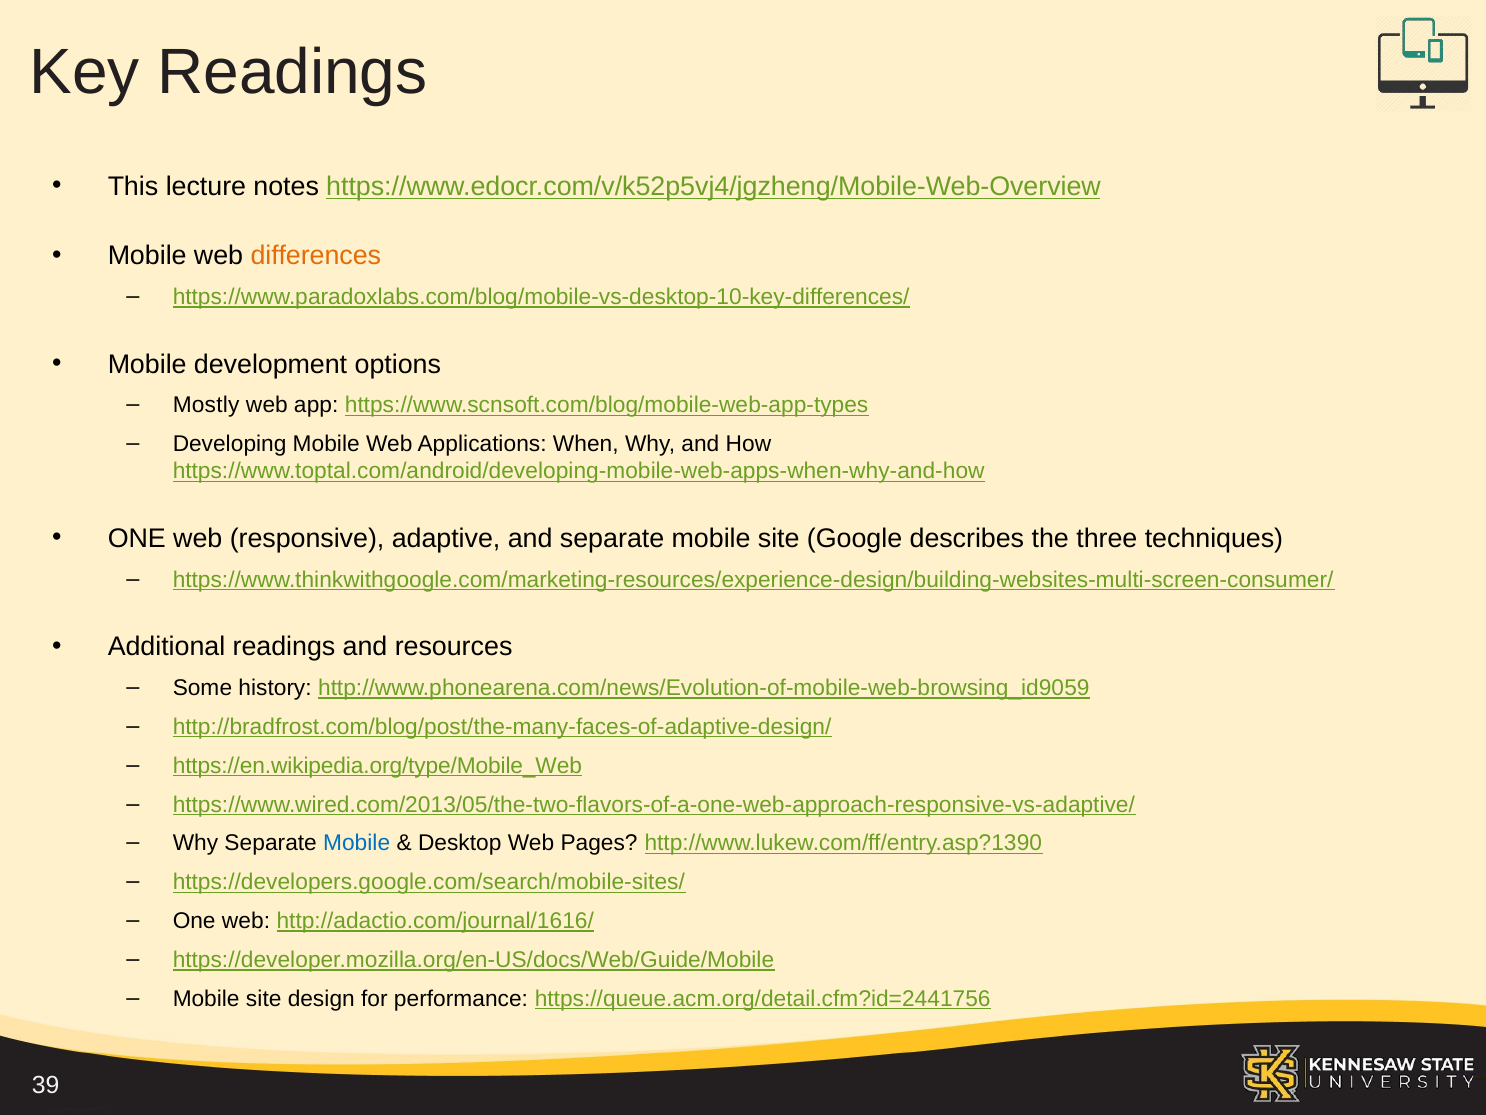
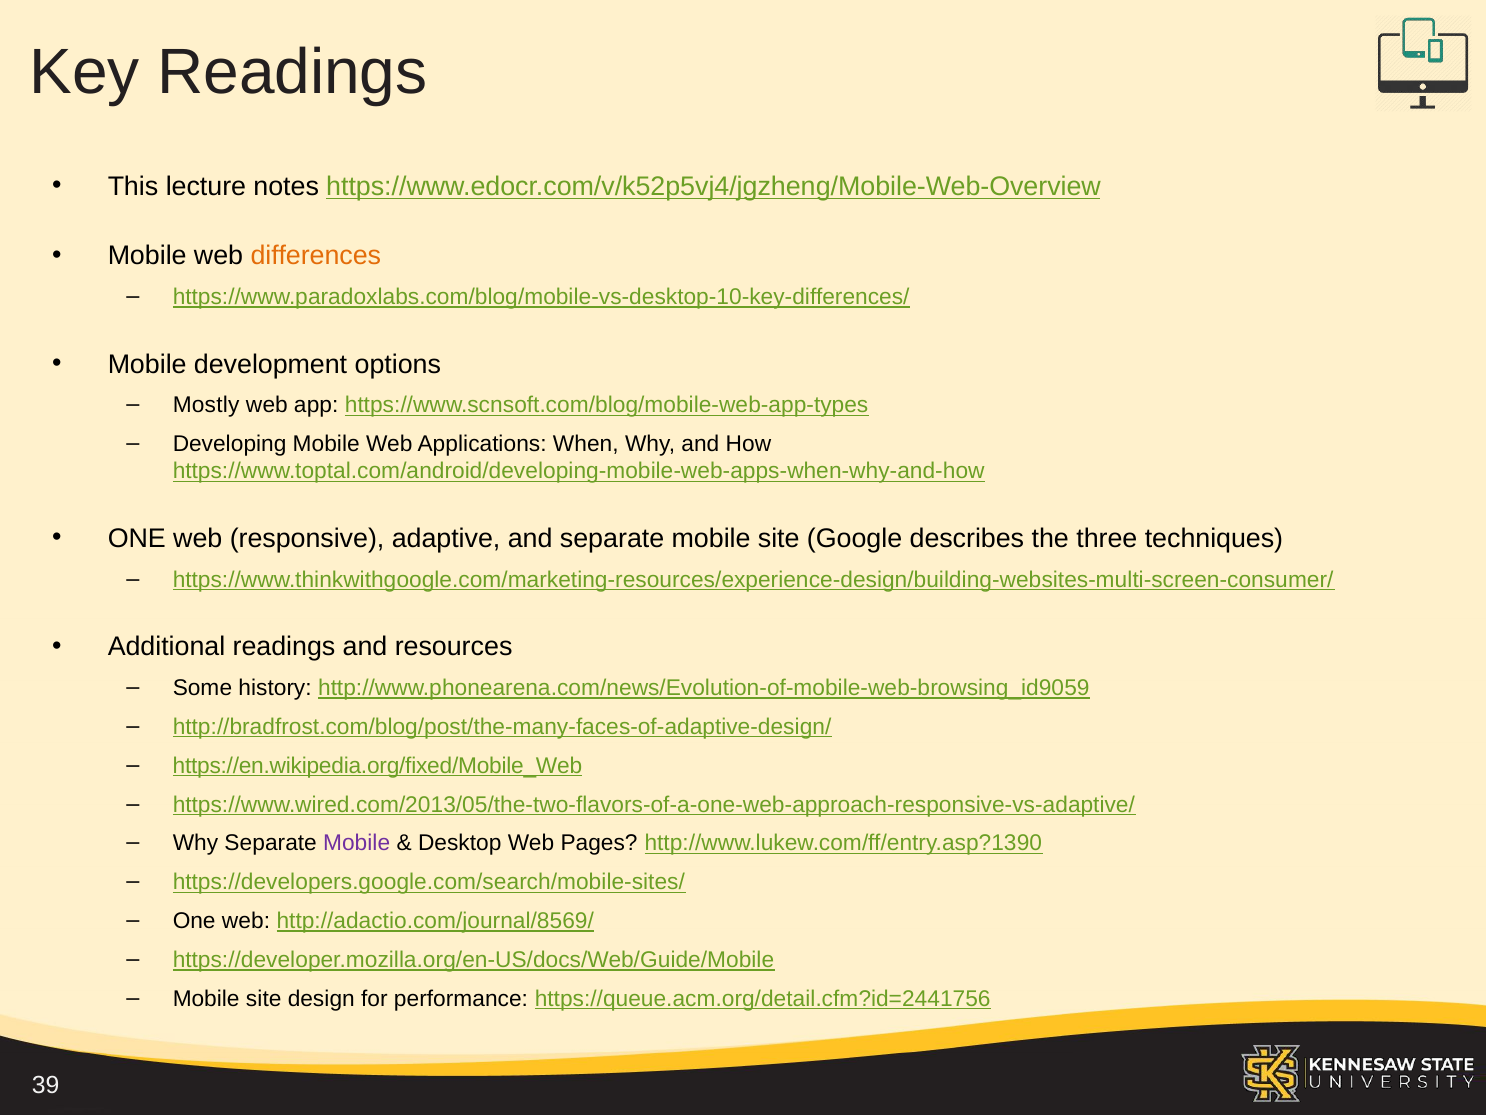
https://en.wikipedia.org/type/Mobile_Web: https://en.wikipedia.org/type/Mobile_Web -> https://en.wikipedia.org/fixed/Mobile_Web
Mobile at (357, 843) colour: blue -> purple
http://adactio.com/journal/1616/: http://adactio.com/journal/1616/ -> http://adactio.com/journal/8569/
